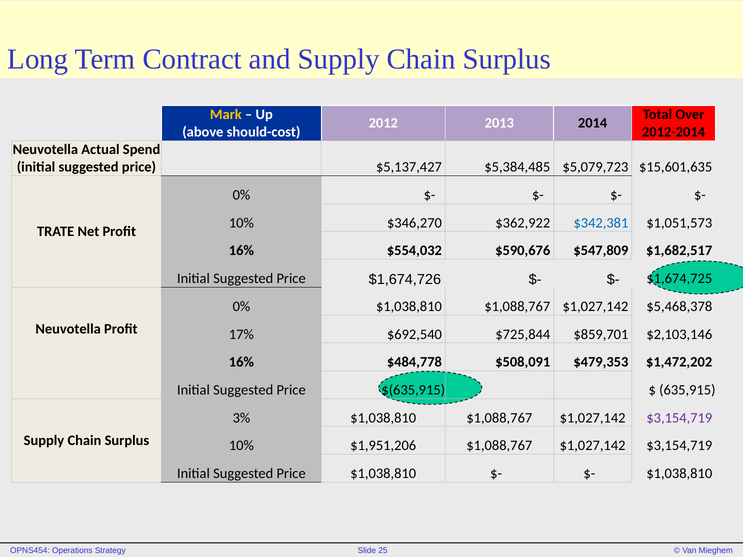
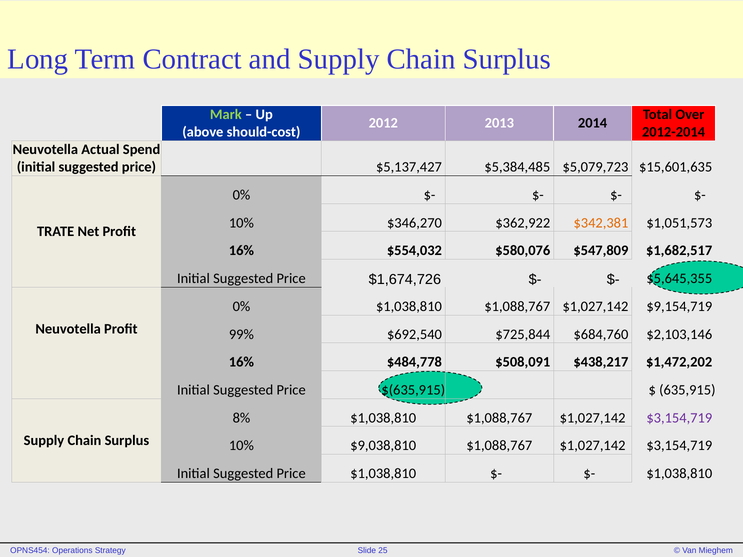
Mark colour: yellow -> light green
$342,381 colour: blue -> orange
$590,676: $590,676 -> $580,076
$1,674,725: $1,674,725 -> $5,645,355
$5,468,378: $5,468,378 -> $9,154,719
17%: 17% -> 99%
$859,701: $859,701 -> $684,760
$479,353: $479,353 -> $438,217
3%: 3% -> 8%
$1,951,206: $1,951,206 -> $9,038,810
